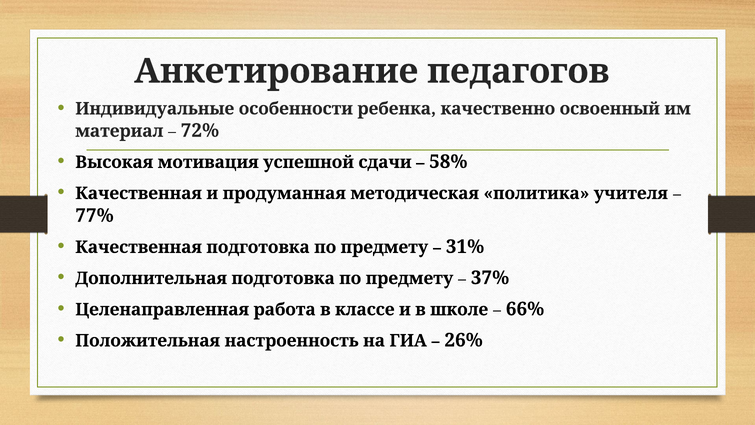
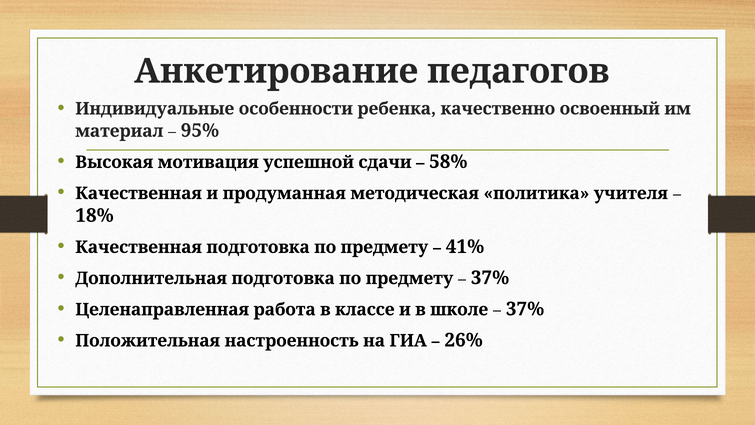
72%: 72% -> 95%
77%: 77% -> 18%
31%: 31% -> 41%
66% at (525, 309): 66% -> 37%
